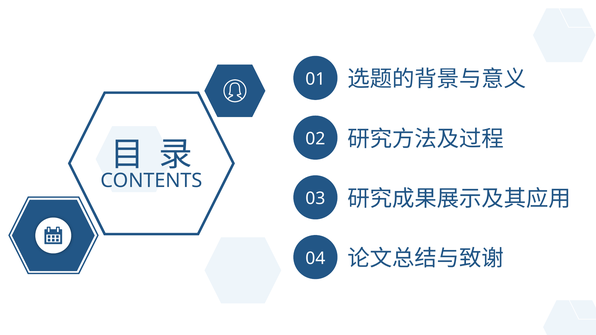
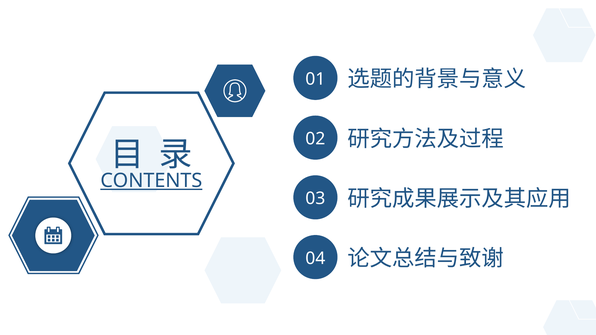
CONTENTS underline: none -> present
